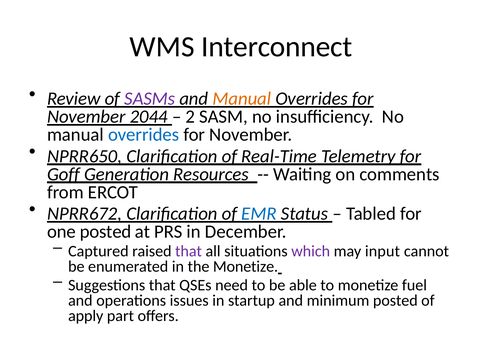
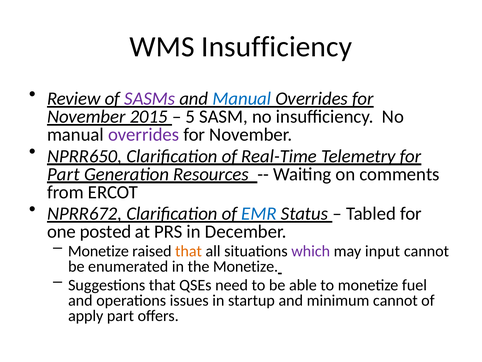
WMS Interconnect: Interconnect -> Insufficiency
Manual at (242, 99) colour: orange -> blue
2044: 2044 -> 2015
2: 2 -> 5
overrides at (144, 135) colour: blue -> purple
Goff at (63, 174): Goff -> Part
Captured at (98, 251): Captured -> Monetize
that at (189, 251) colour: purple -> orange
minimum posted: posted -> cannot
